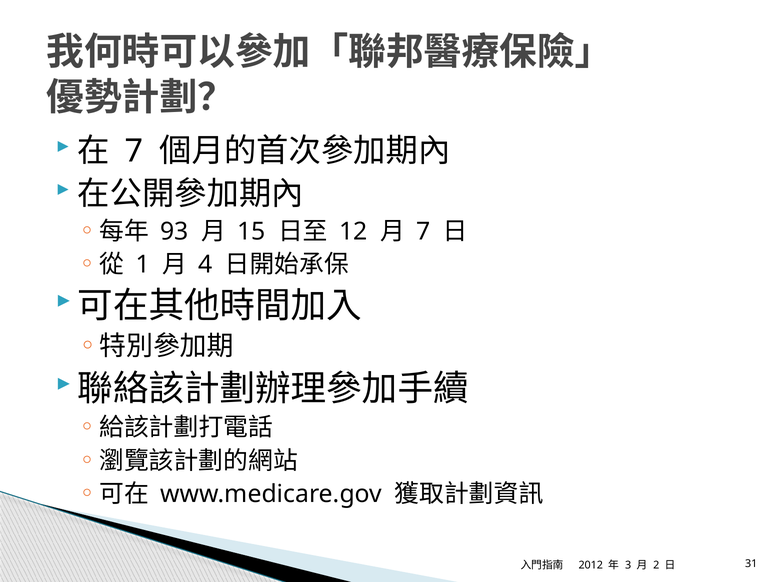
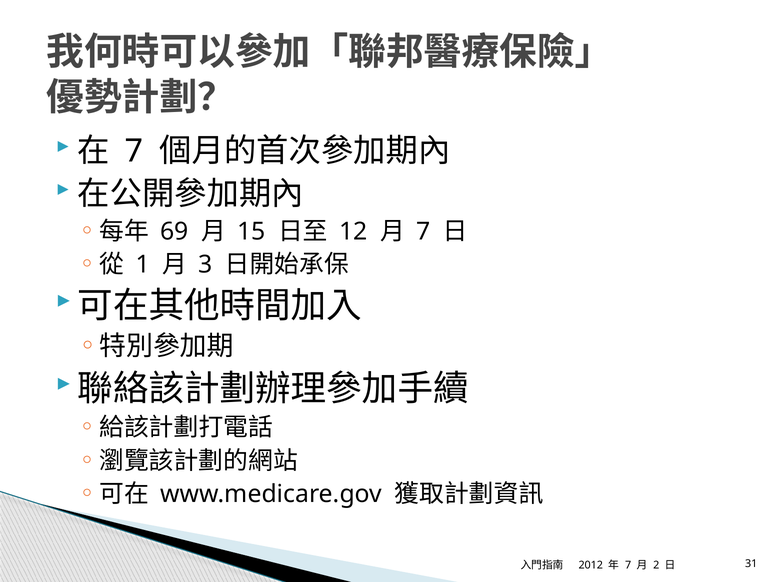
93: 93 -> 69
4: 4 -> 3
3 at (628, 565): 3 -> 7
